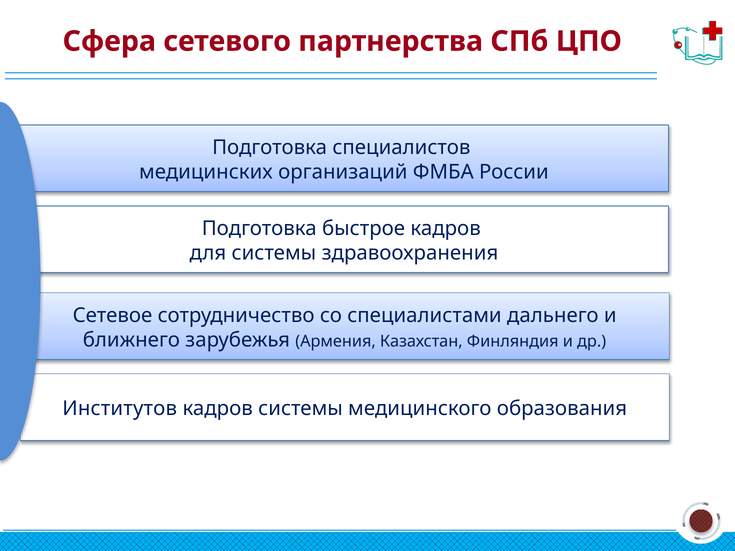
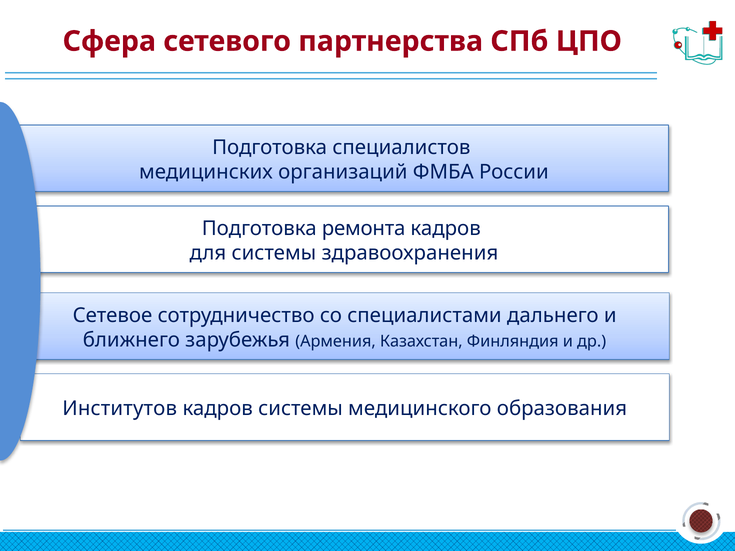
быстрое: быстрое -> ремонта
